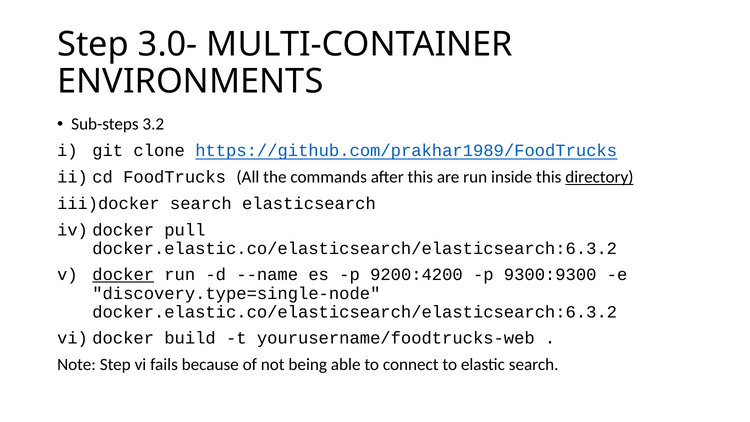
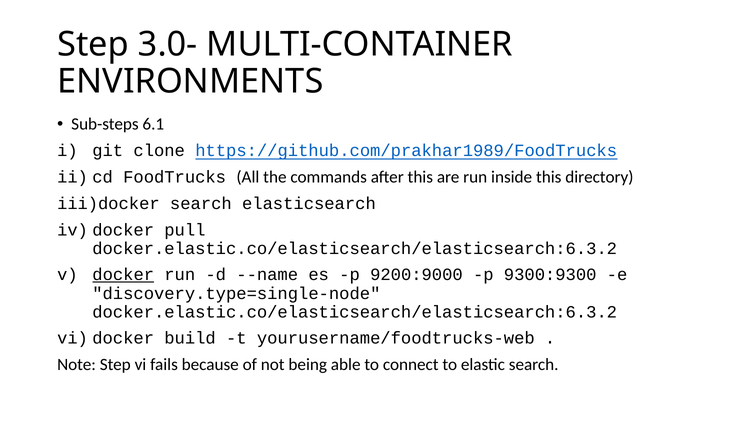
3.2: 3.2 -> 6.1
directory underline: present -> none
9200:4200: 9200:4200 -> 9200:9000
